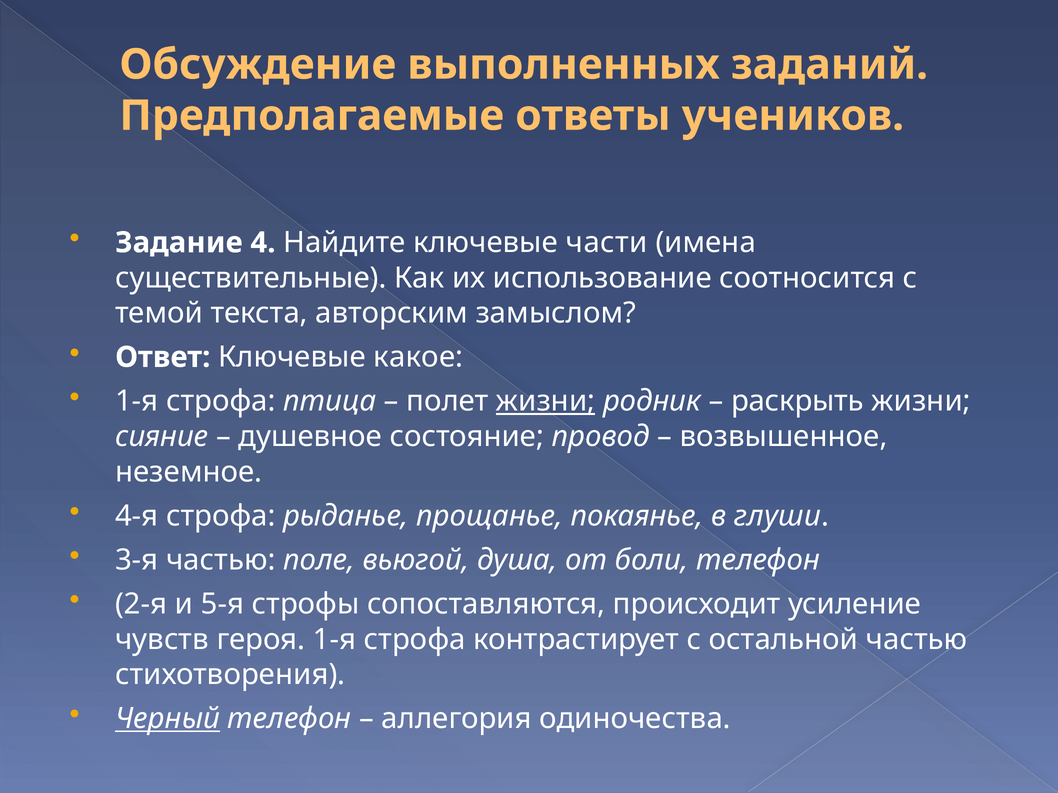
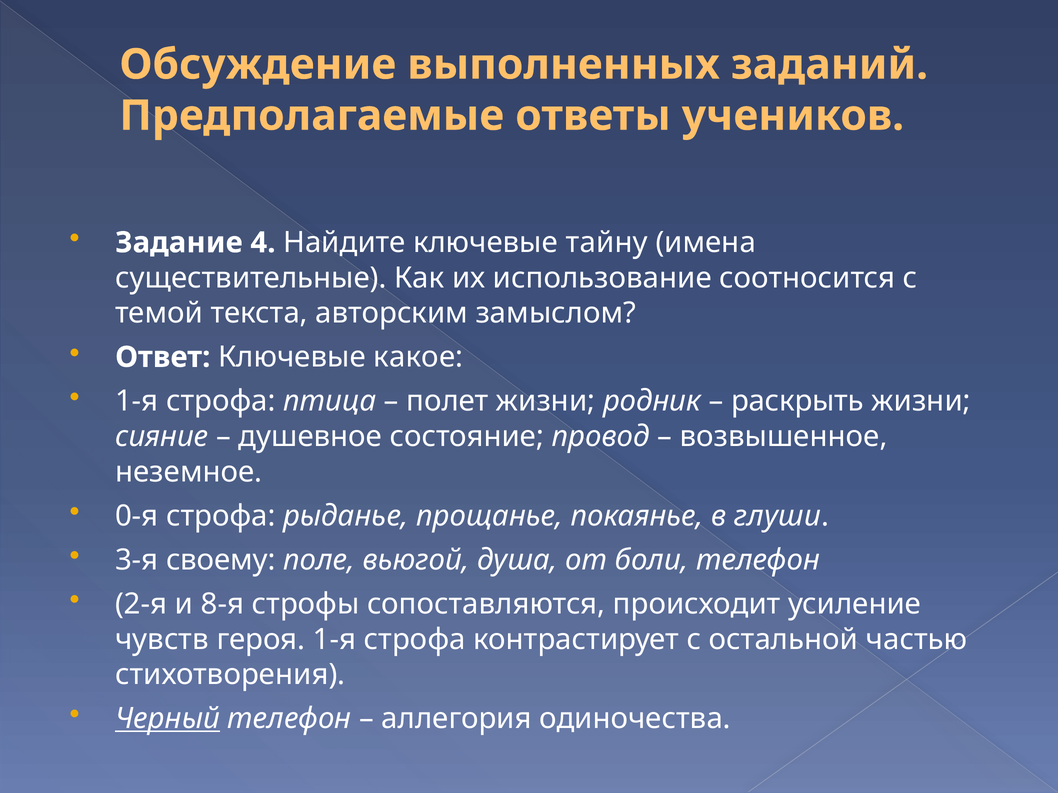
части: части -> тайну
жизни at (546, 402) underline: present -> none
4-я: 4-я -> 0-я
3-я частью: частью -> своему
5-я: 5-я -> 8-я
